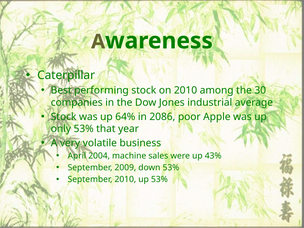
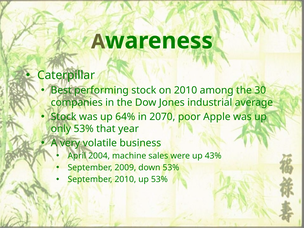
2086: 2086 -> 2070
